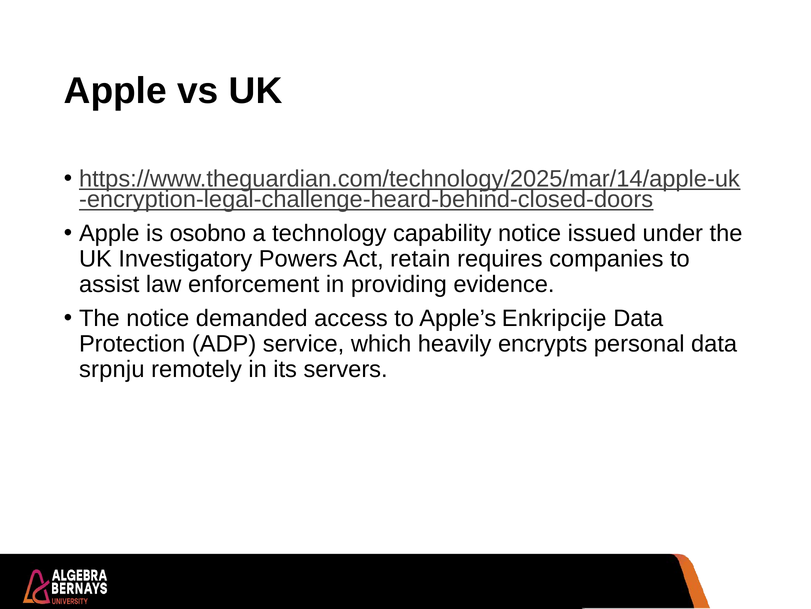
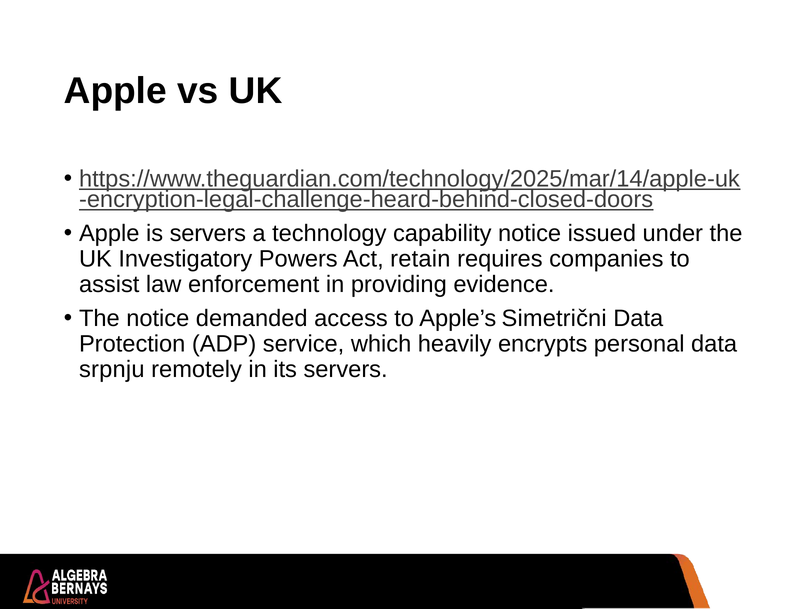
is osobno: osobno -> servers
Enkripcije: Enkripcije -> Simetrični
